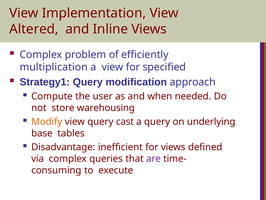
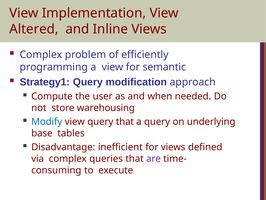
multiplication: multiplication -> programming
specified: specified -> semantic
Modify colour: orange -> blue
query cast: cast -> that
